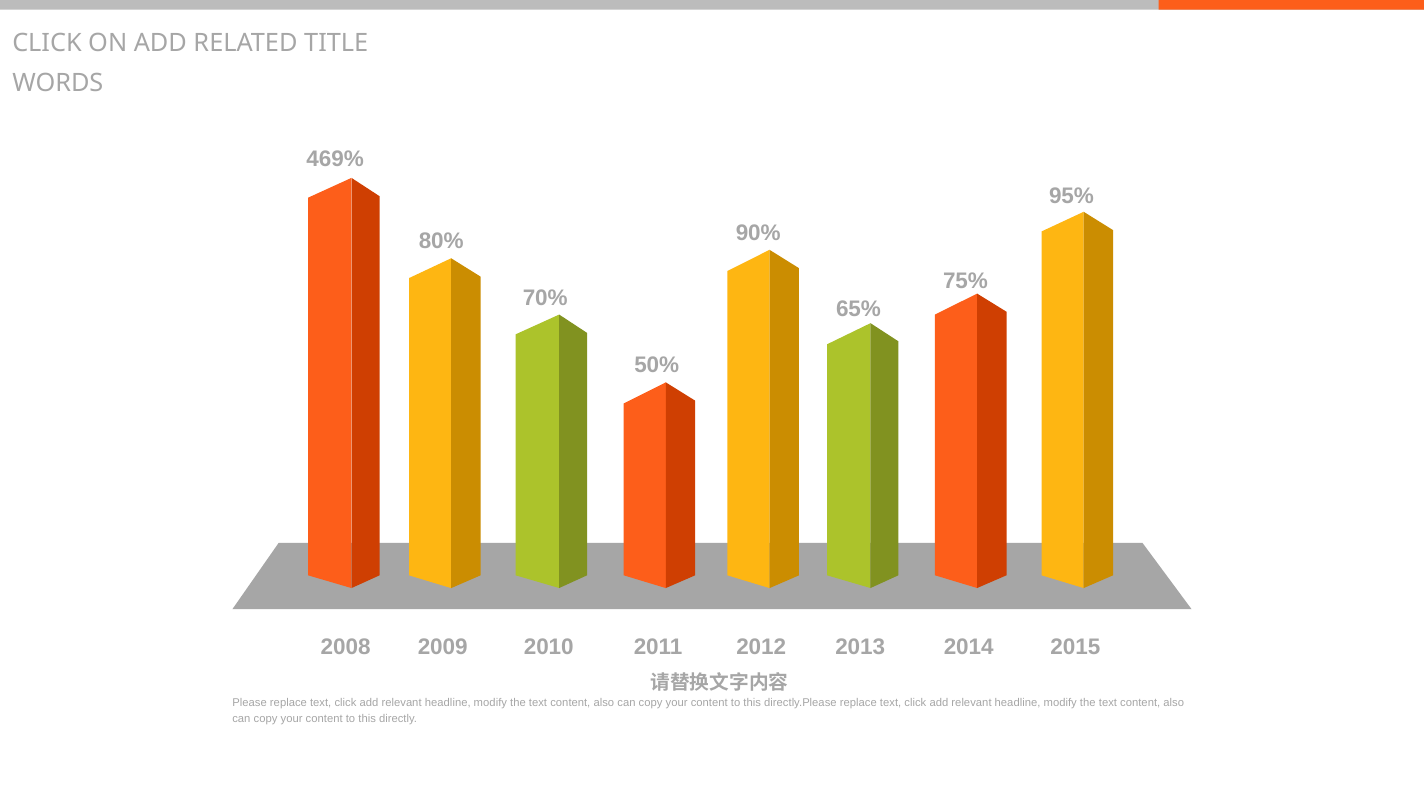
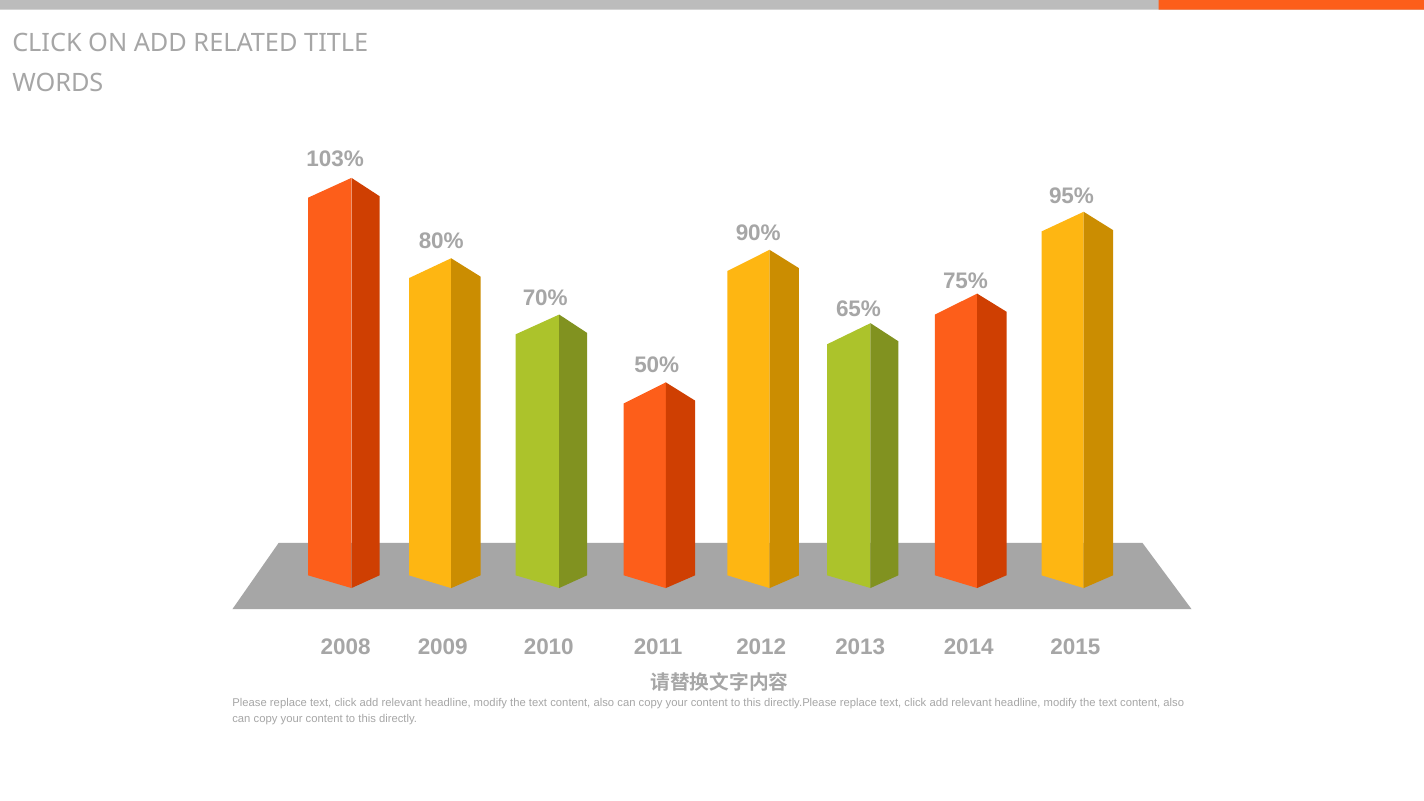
469%: 469% -> 103%
